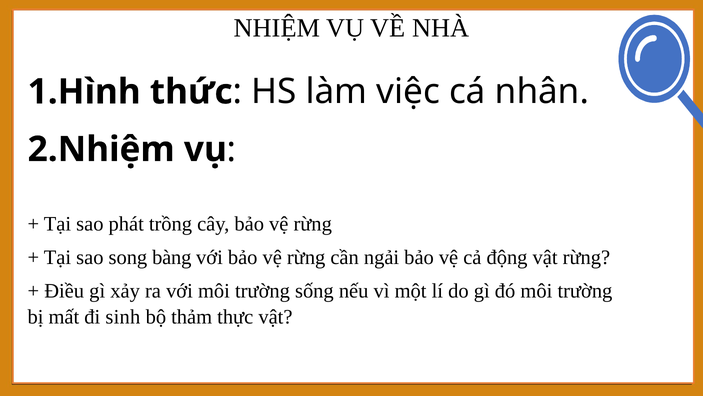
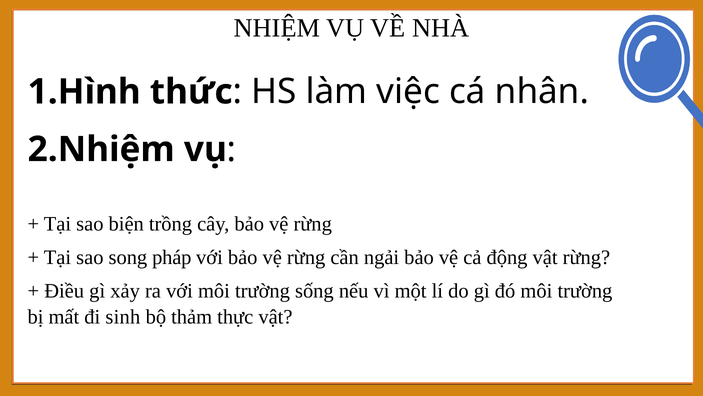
phát: phát -> biện
bàng: bàng -> pháp
